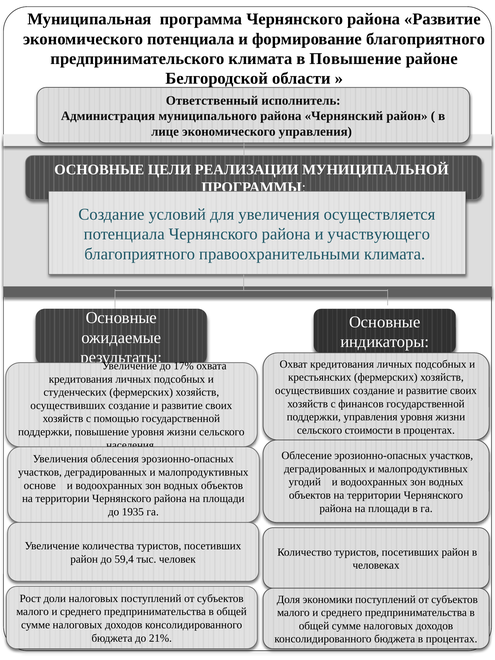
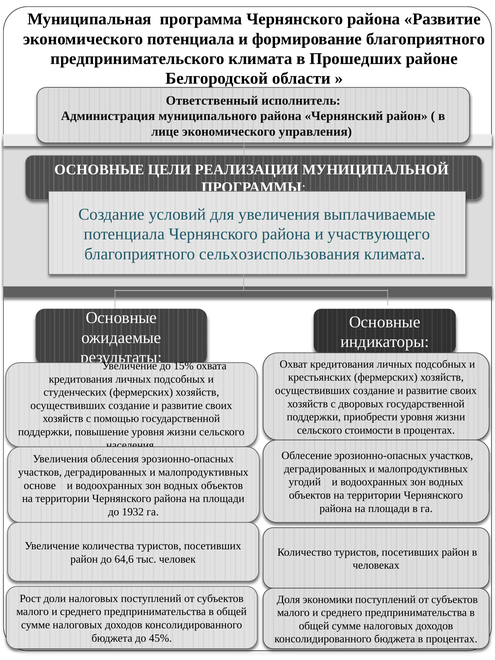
в Повышение: Повышение -> Прошедших
осуществляется: осуществляется -> выплачиваемые
правоохранительными: правоохранительными -> сельхозиспользования
17%: 17% -> 15%
финансов: финансов -> дворовых
поддержки управления: управления -> приобрести
1935: 1935 -> 1932
59,4: 59,4 -> 64,6
21%: 21% -> 45%
